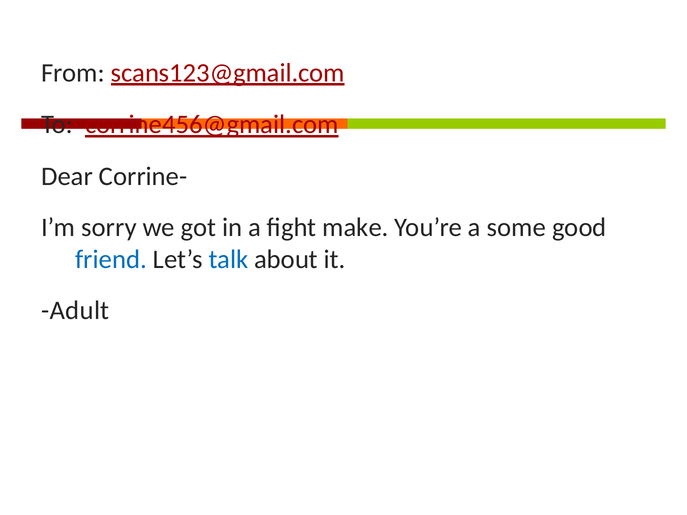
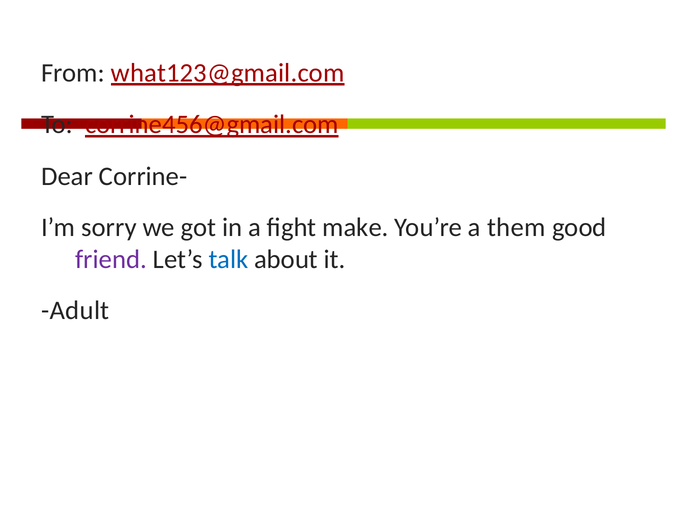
scans123@gmail.com: scans123@gmail.com -> what123@gmail.com
some: some -> them
friend colour: blue -> purple
